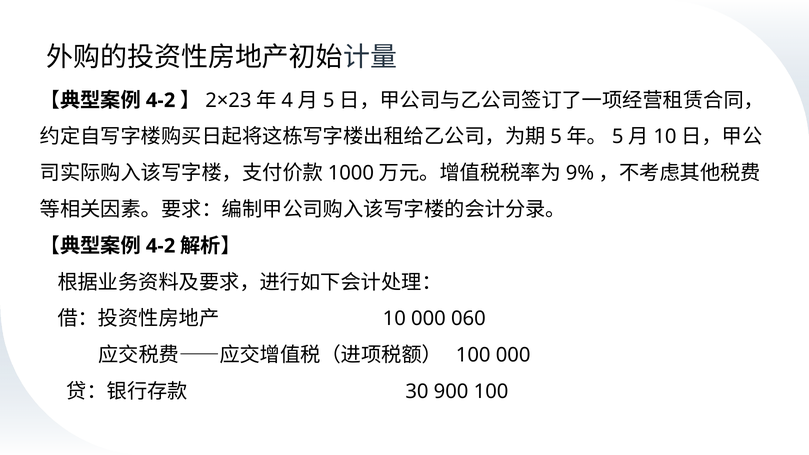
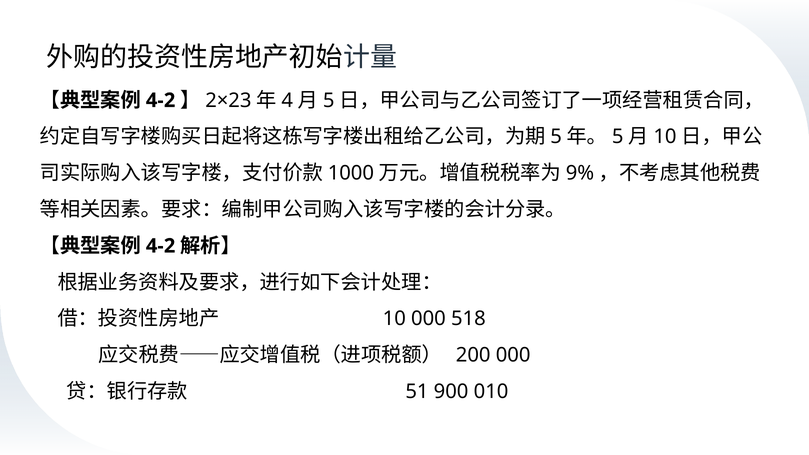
060: 060 -> 518
100 at (473, 355): 100 -> 200
30: 30 -> 51
900 100: 100 -> 010
